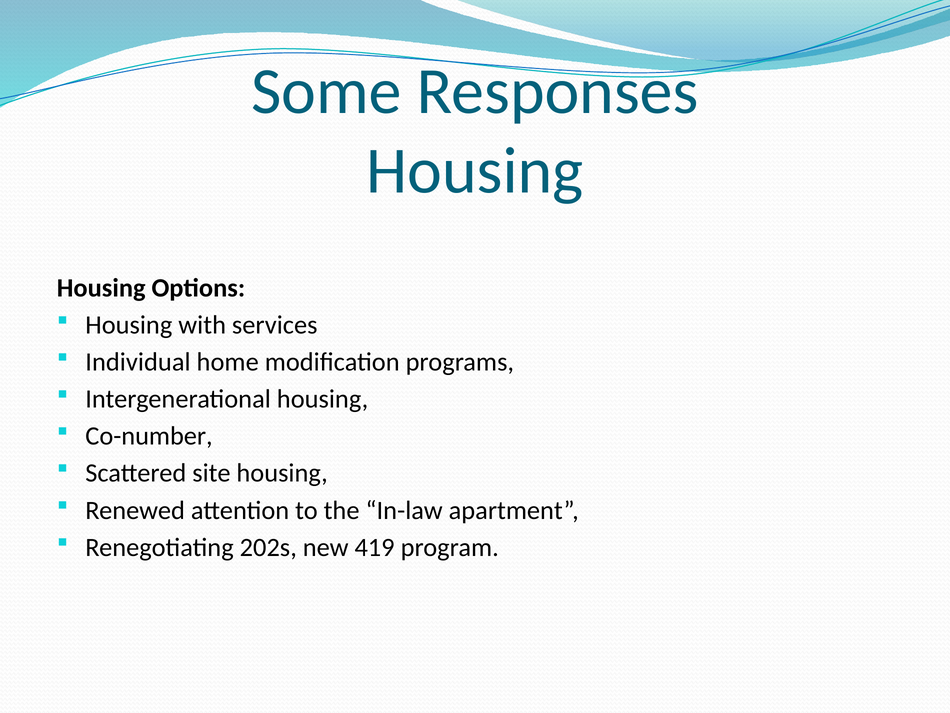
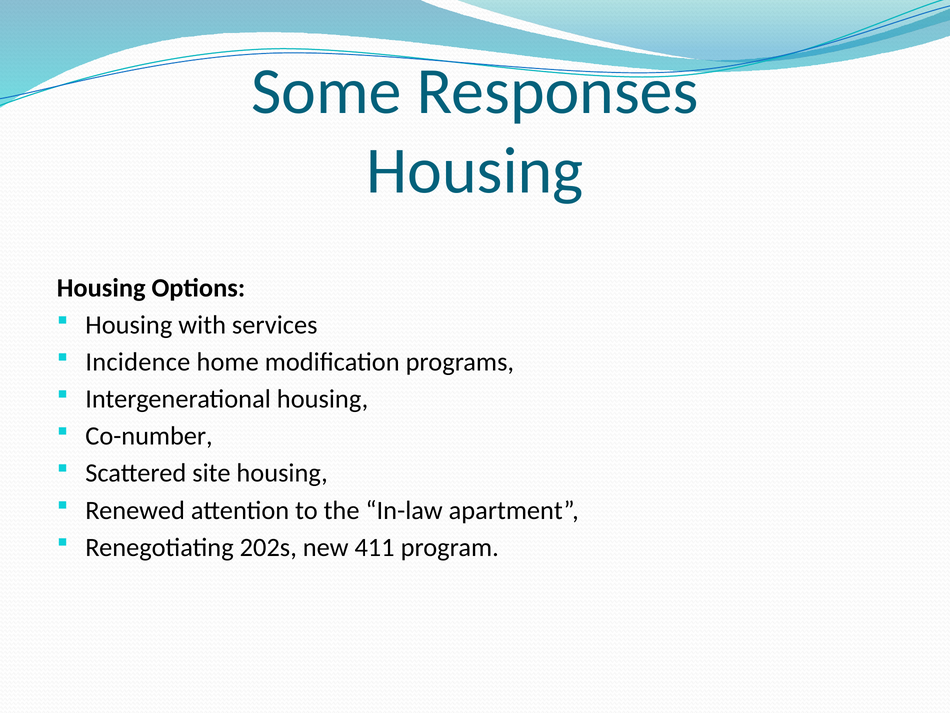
Individual: Individual -> Incidence
419: 419 -> 411
